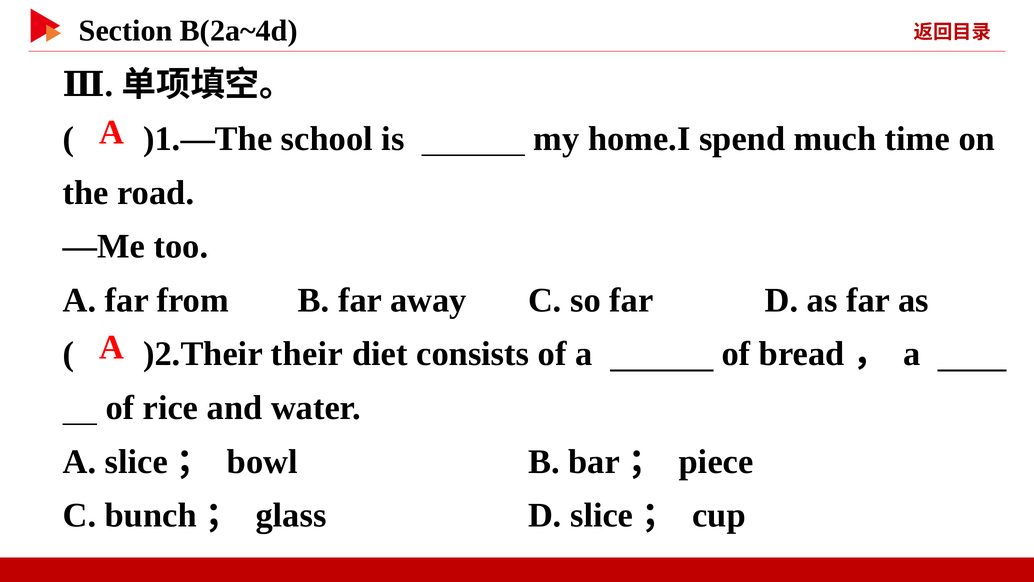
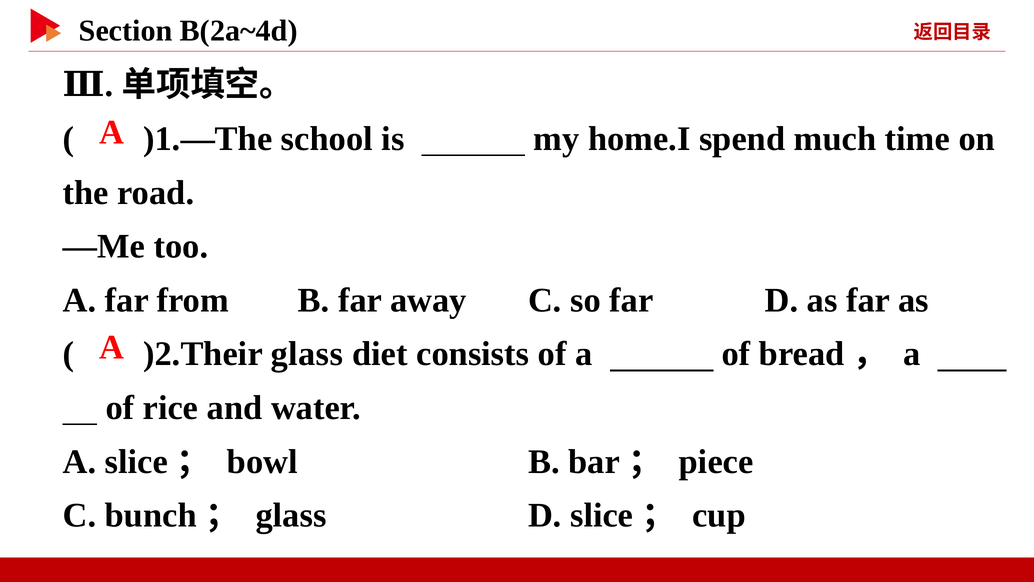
)2.Their their: their -> glass
